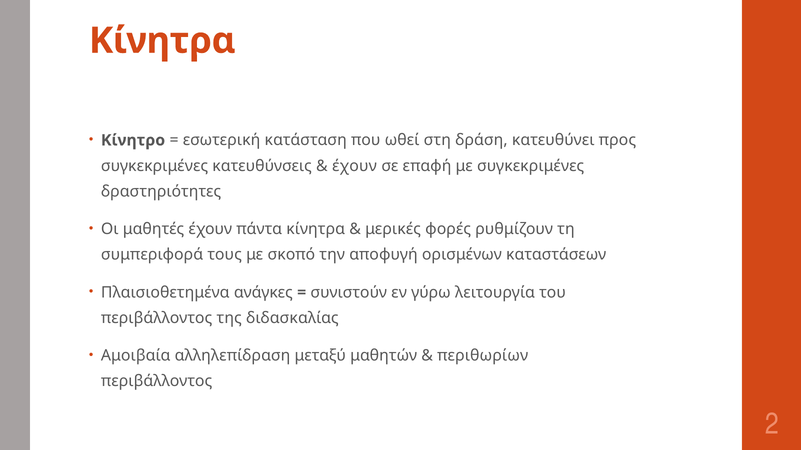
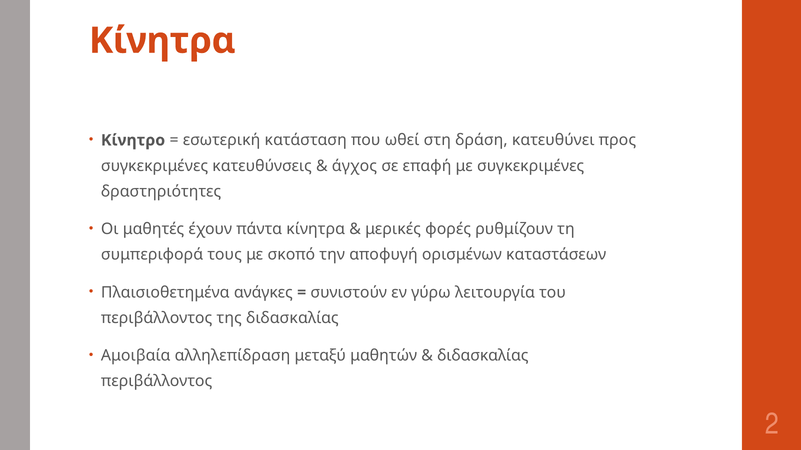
έχουν at (354, 166): έχουν -> άγχος
περιθωρίων at (483, 356): περιθωρίων -> διδασκαλίας
